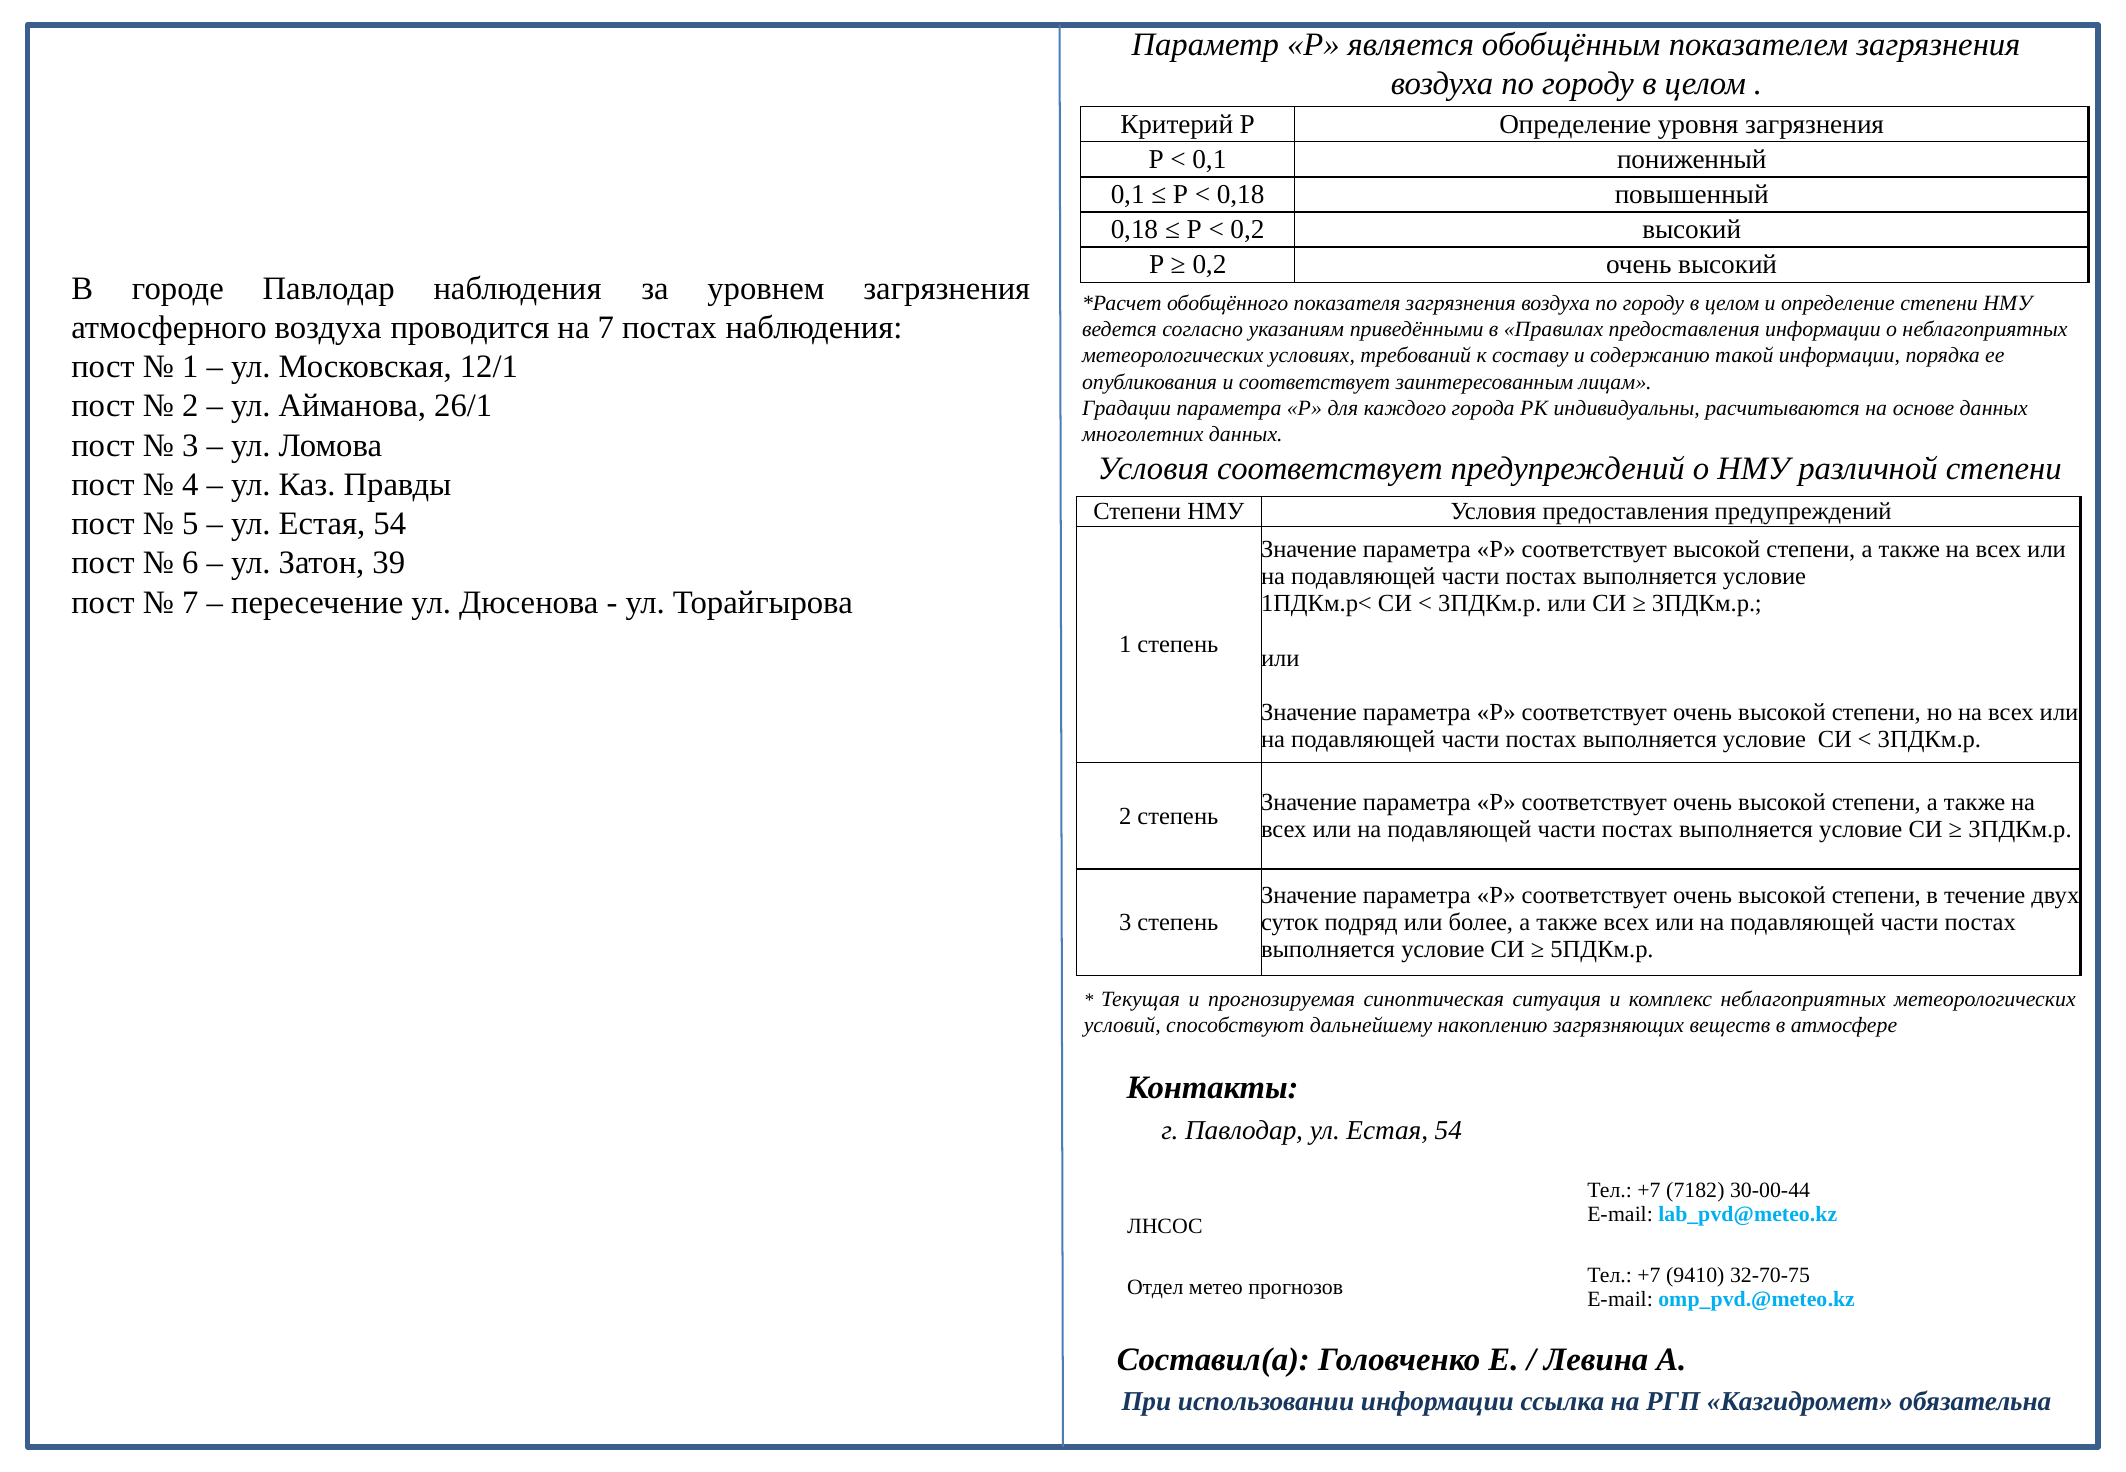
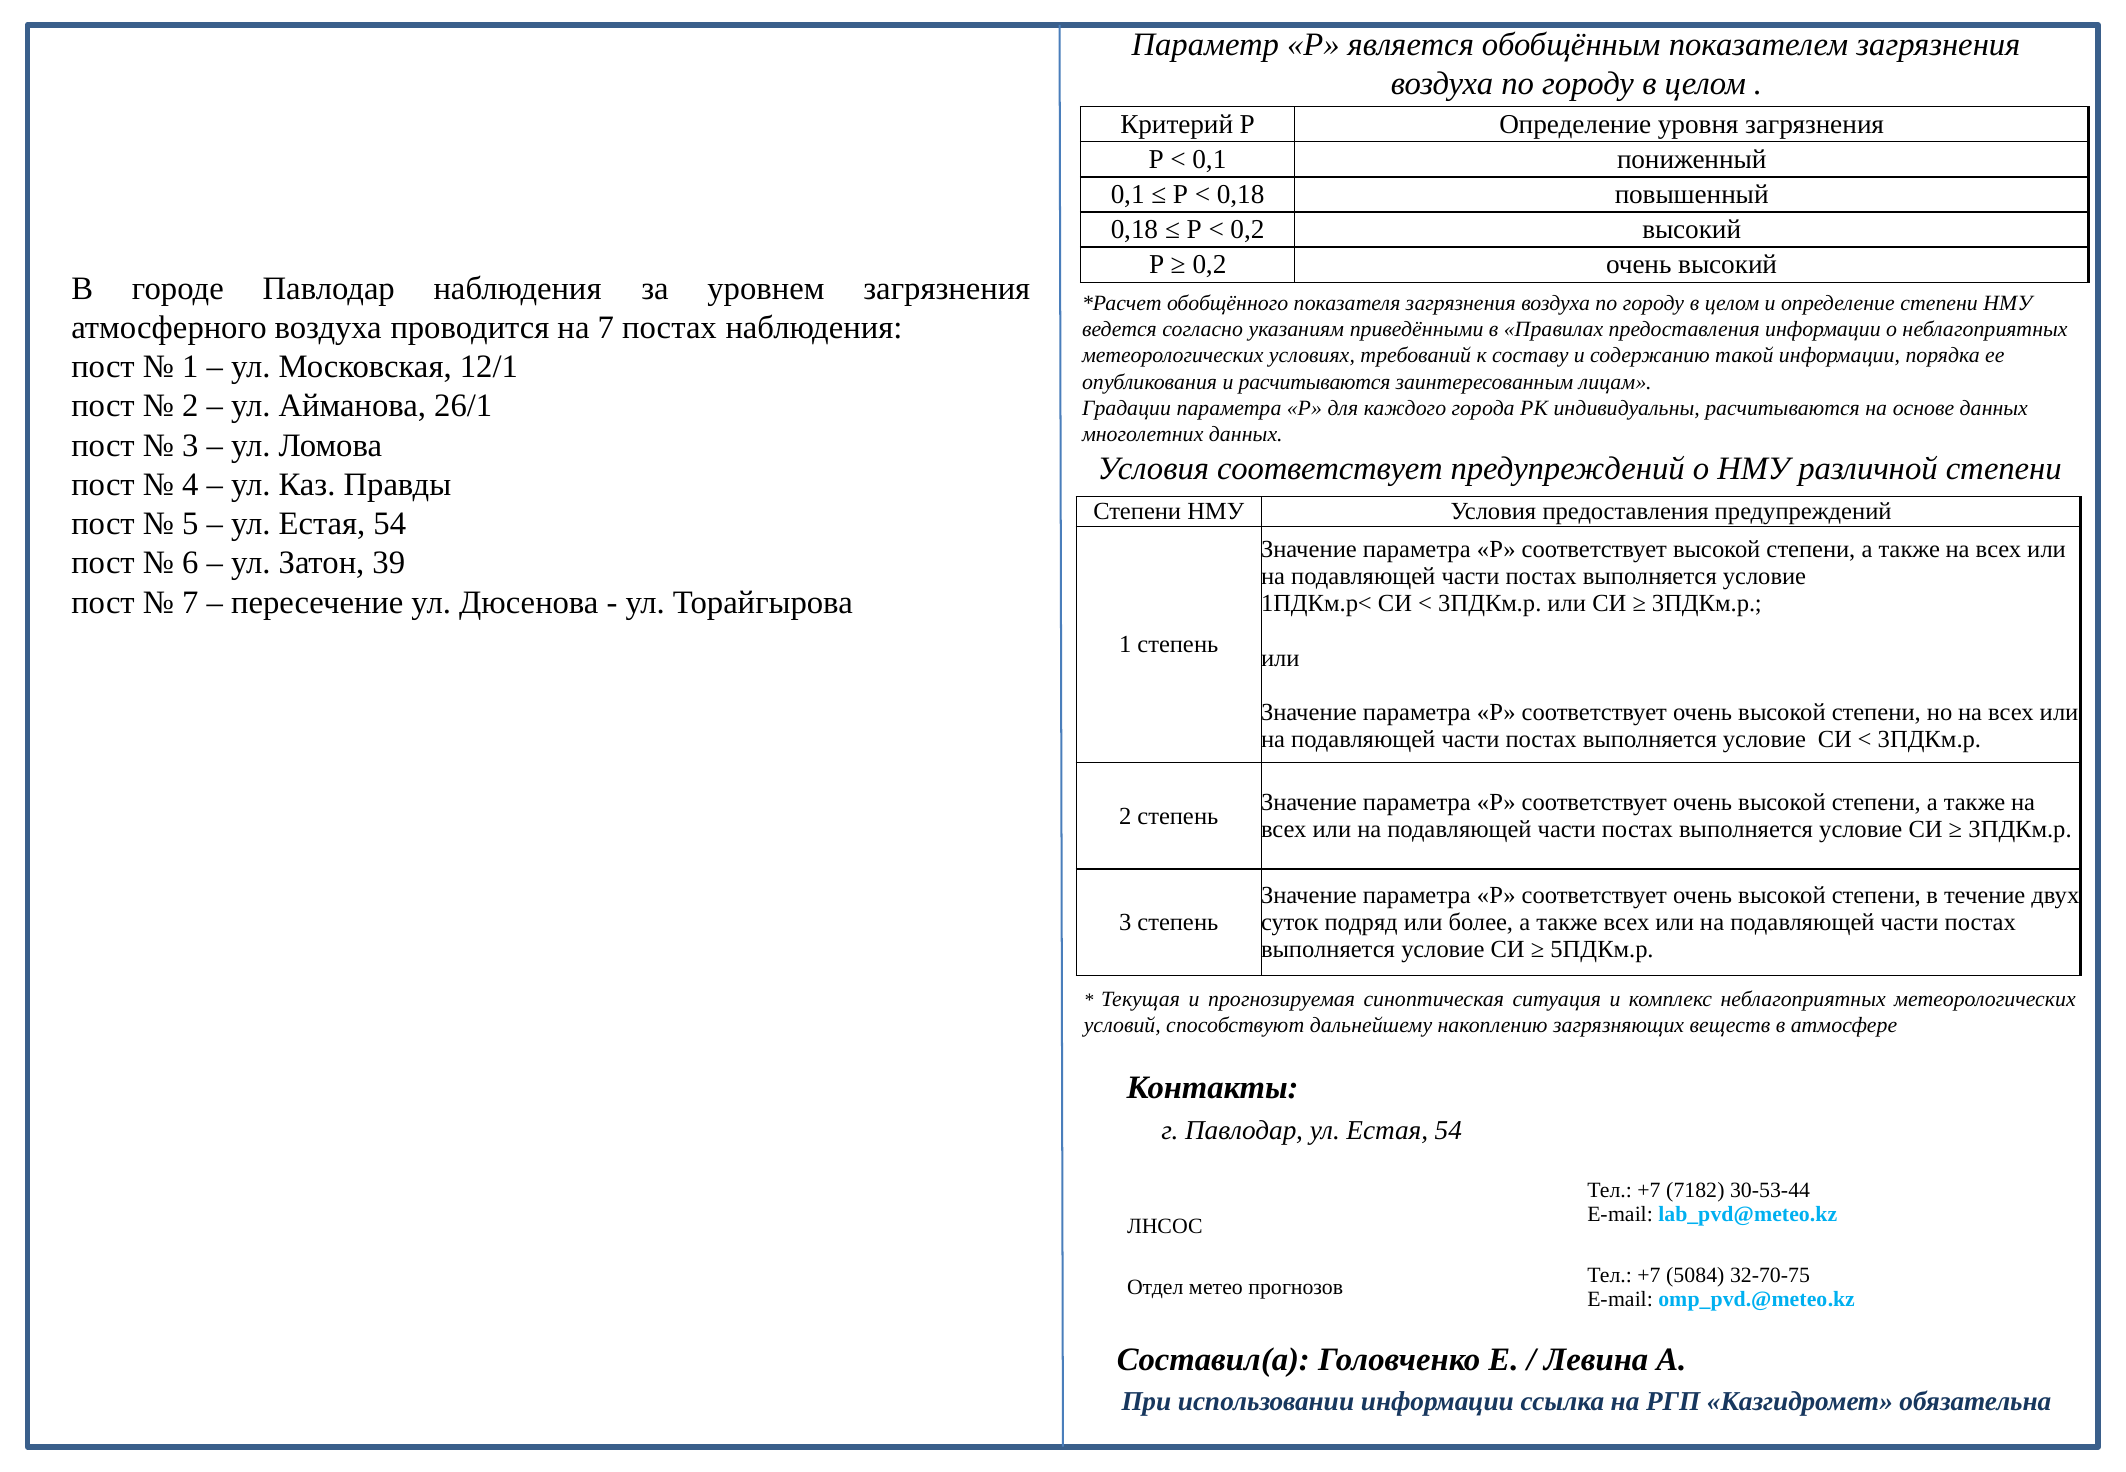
и соответствует: соответствует -> расчитываются
30-00-44: 30-00-44 -> 30-53-44
9410: 9410 -> 5084
